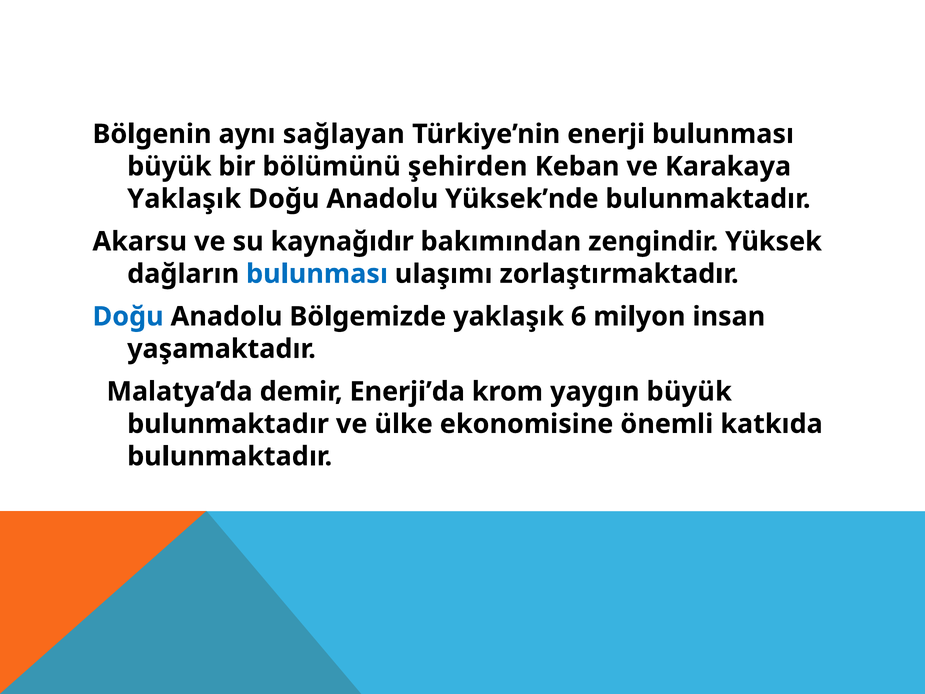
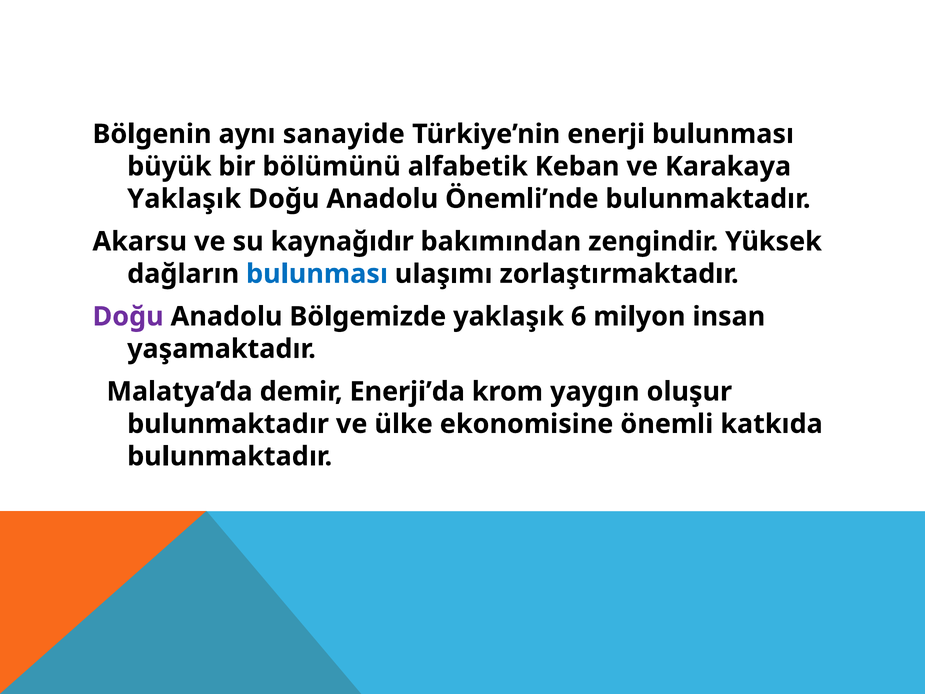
sağlayan: sağlayan -> sanayide
şehirden: şehirden -> alfabetik
Yüksek’nde: Yüksek’nde -> Önemli’nde
Doğu at (128, 316) colour: blue -> purple
yaygın büyük: büyük -> oluşur
